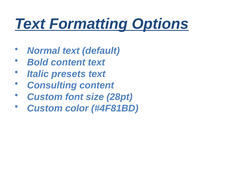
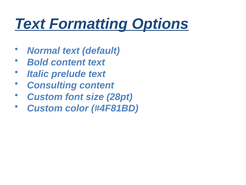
presets: presets -> prelude
